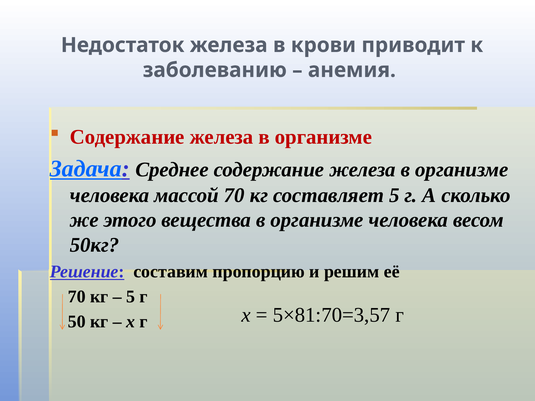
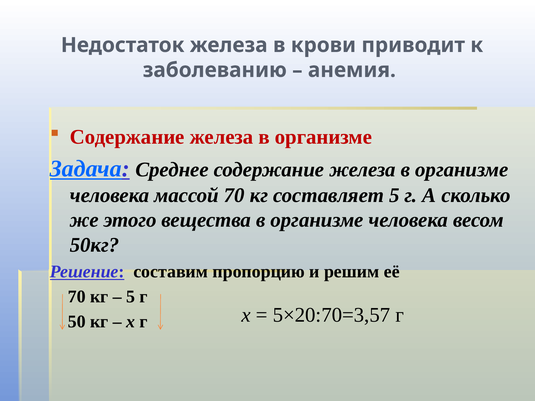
5×81:70=3,57: 5×81:70=3,57 -> 5×20:70=3,57
